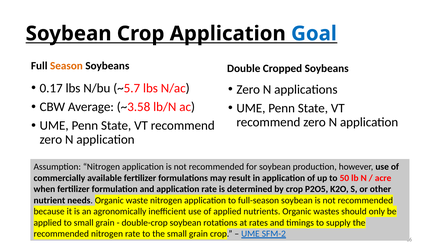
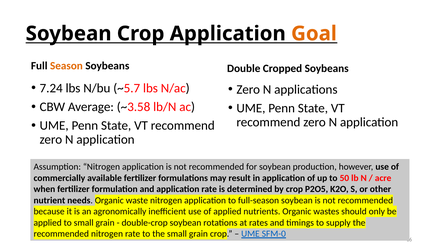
Goal colour: blue -> orange
0.17: 0.17 -> 7.24
SFM-2: SFM-2 -> SFM-0
